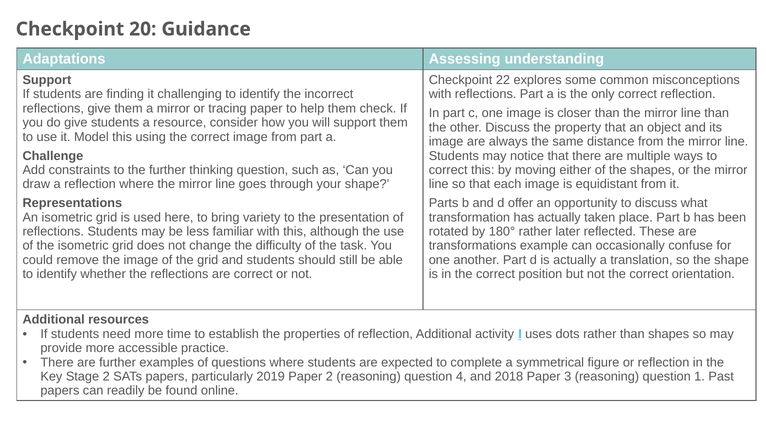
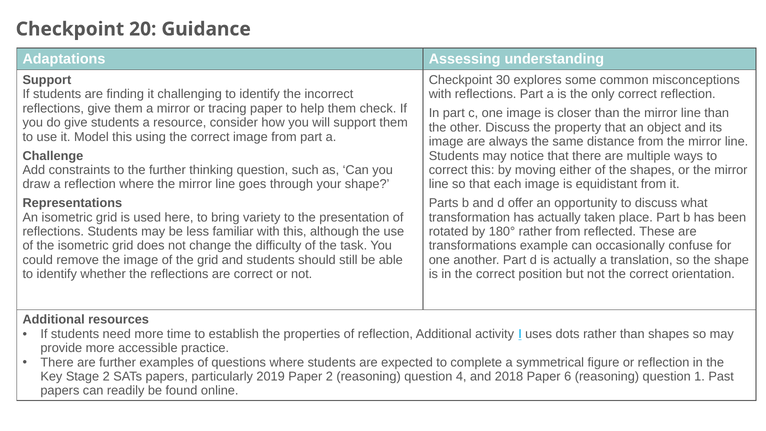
22: 22 -> 30
rather later: later -> from
3: 3 -> 6
